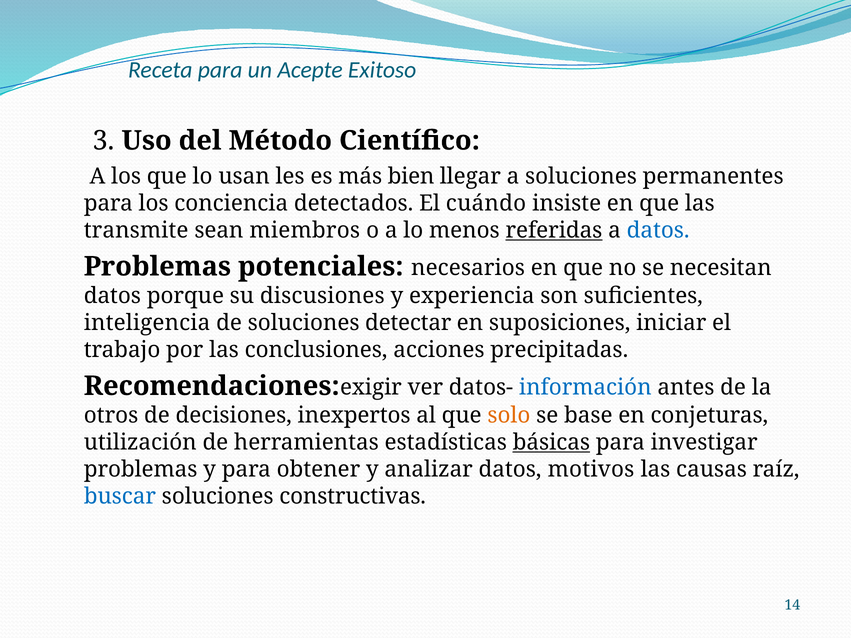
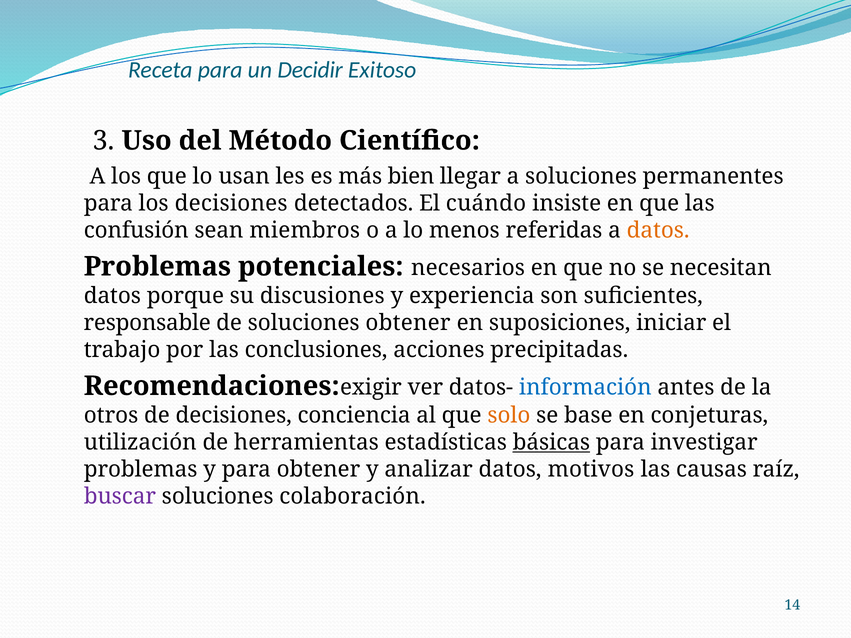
Acepte: Acepte -> Decidir
los conciencia: conciencia -> decisiones
transmite: transmite -> confusión
referidas underline: present -> none
datos at (658, 230) colour: blue -> orange
inteligencia: inteligencia -> responsable
soluciones detectar: detectar -> obtener
inexpertos: inexpertos -> conciencia
buscar colour: blue -> purple
constructivas: constructivas -> colaboración
